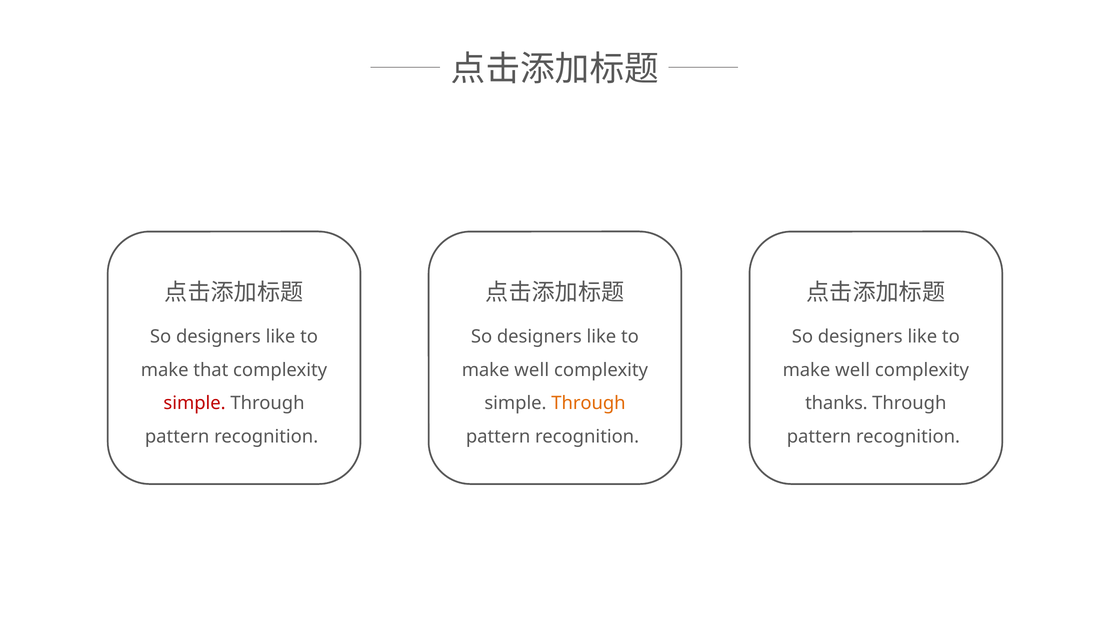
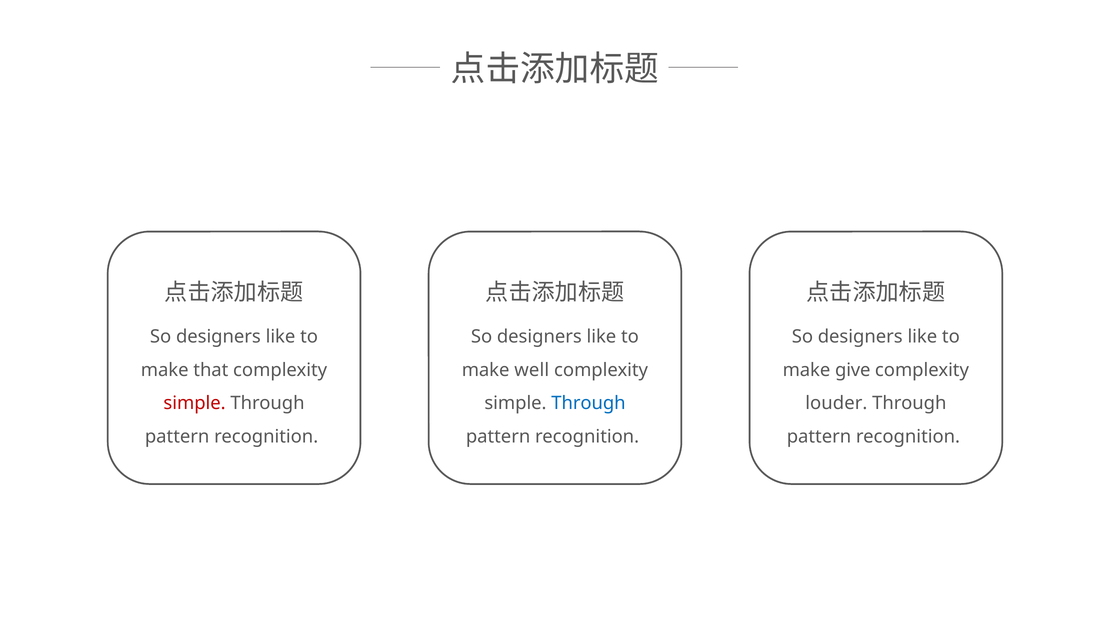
well at (853, 370): well -> give
Through at (588, 403) colour: orange -> blue
thanks: thanks -> louder
